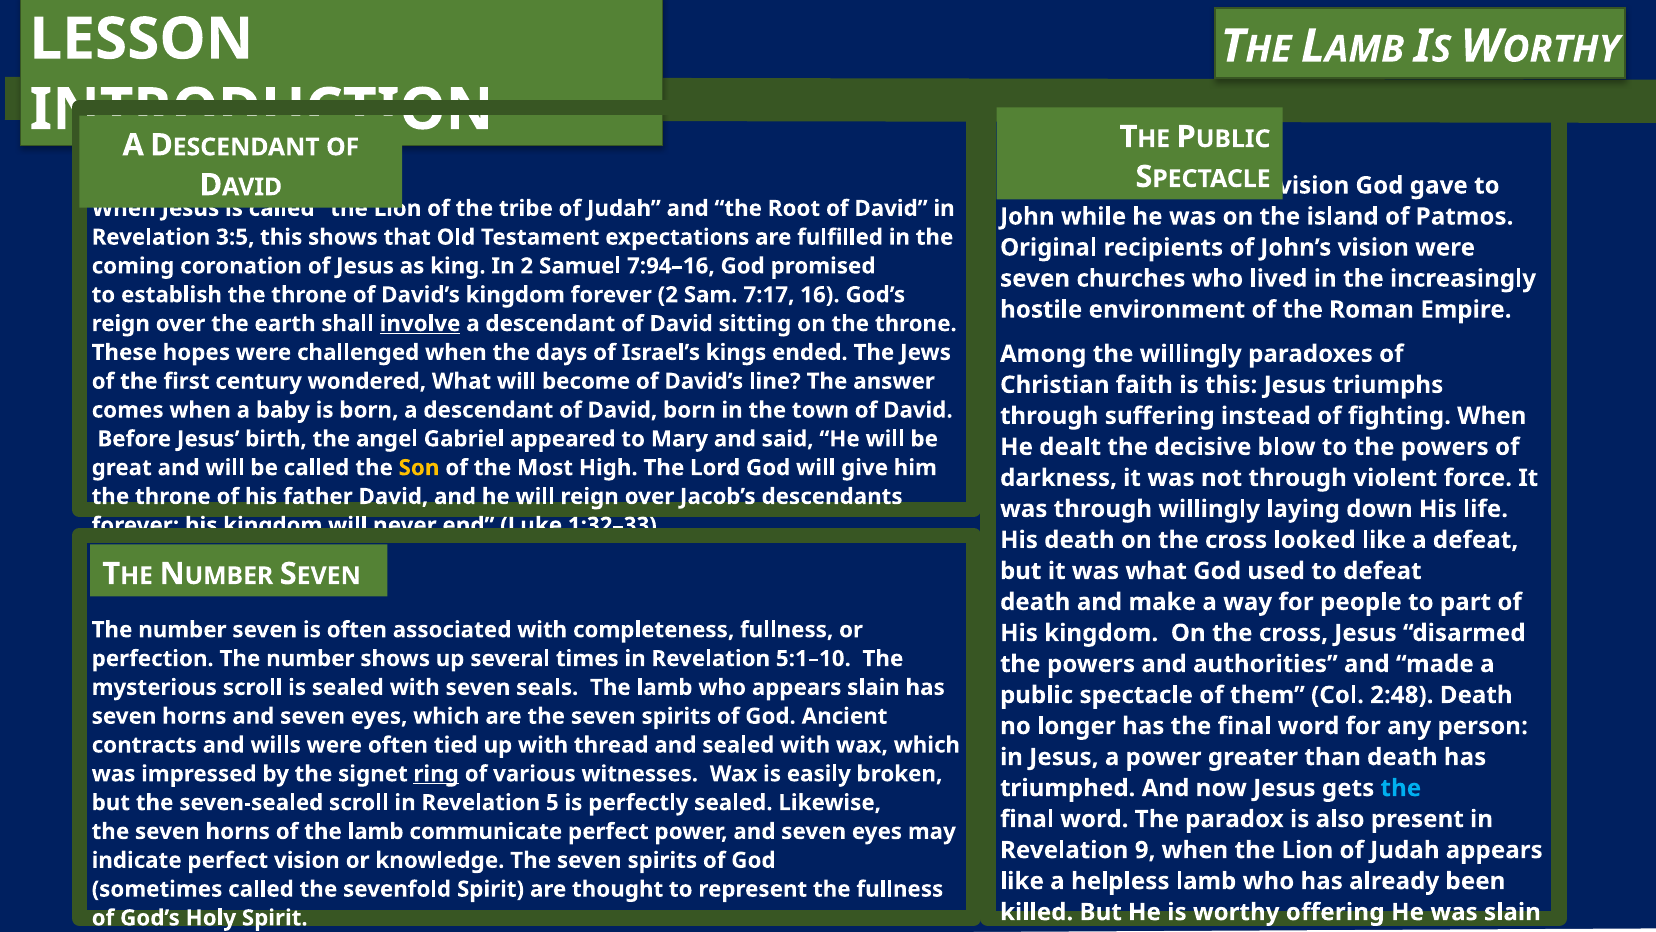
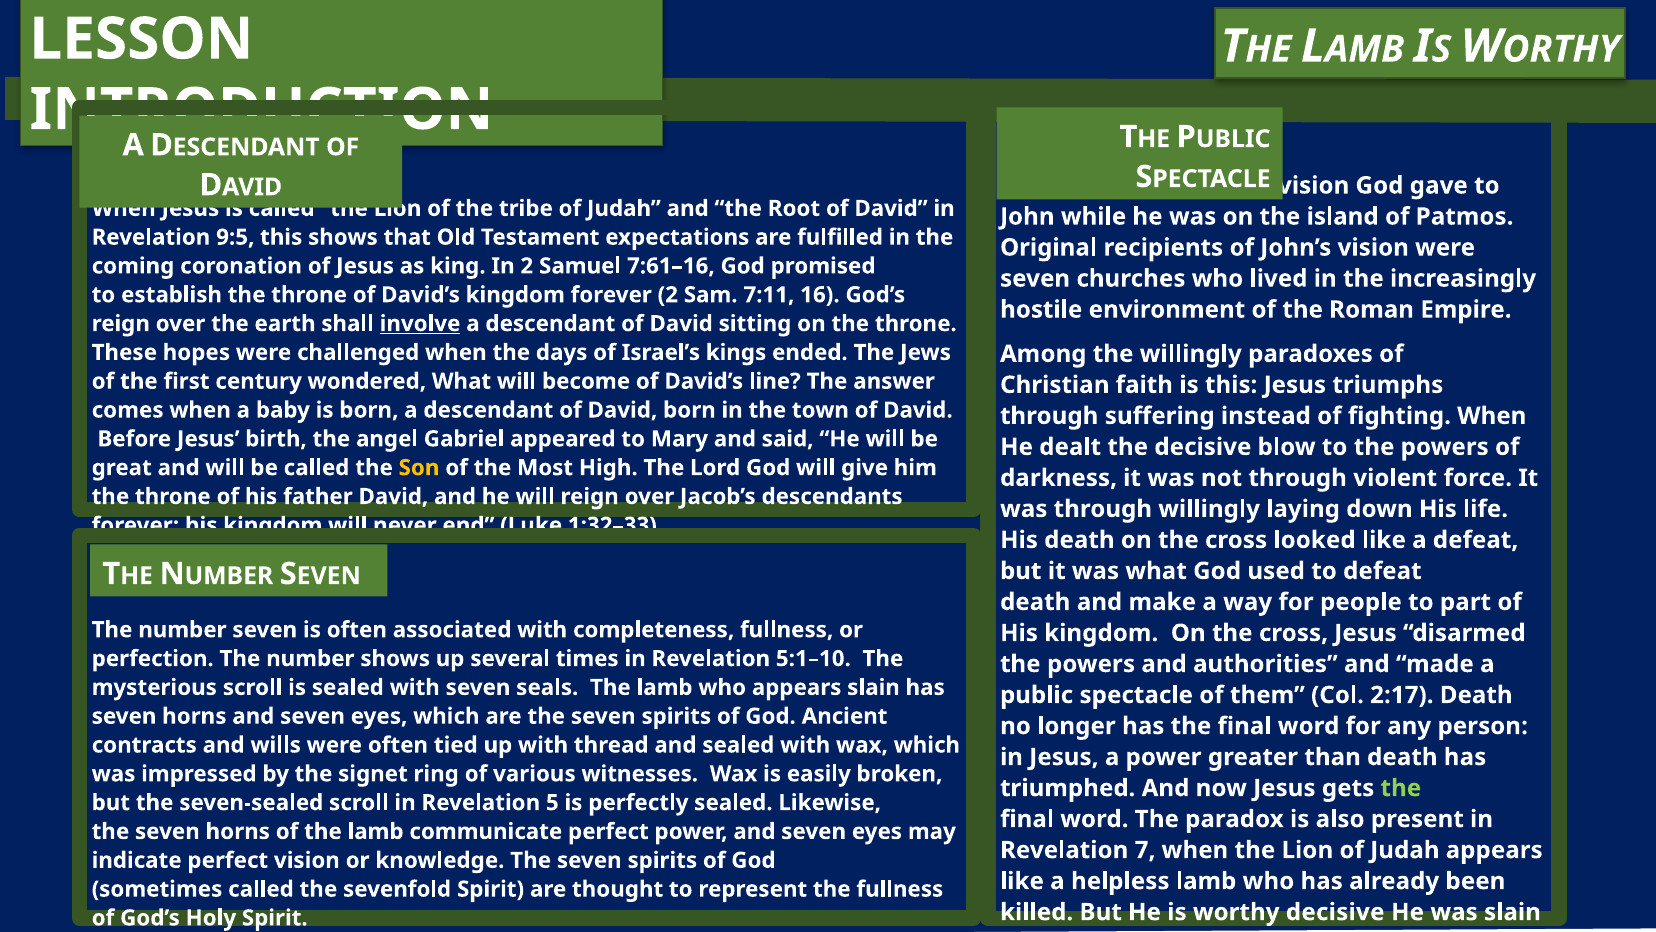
3:5: 3:5 -> 9:5
7:94–16: 7:94–16 -> 7:61–16
7:17: 7:17 -> 7:11
2:48: 2:48 -> 2:17
ring underline: present -> none
the at (1401, 788) colour: light blue -> light green
9: 9 -> 7
worthy offering: offering -> decisive
